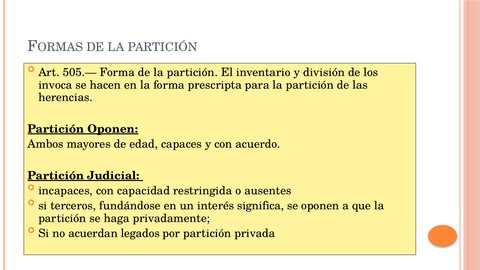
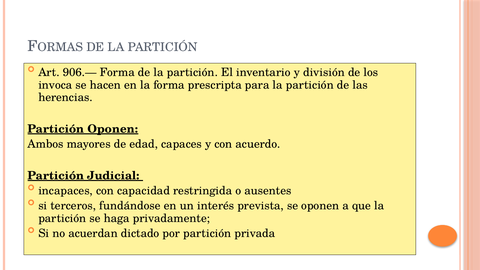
505.—: 505.— -> 906.—
significa: significa -> prevista
legados: legados -> dictado
